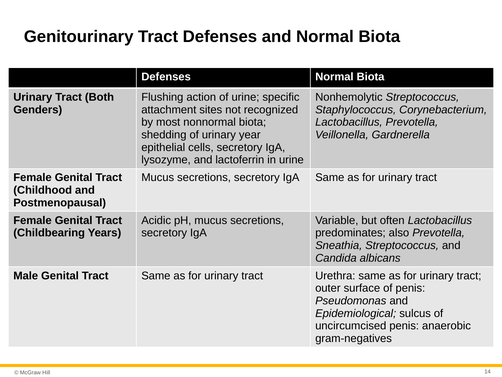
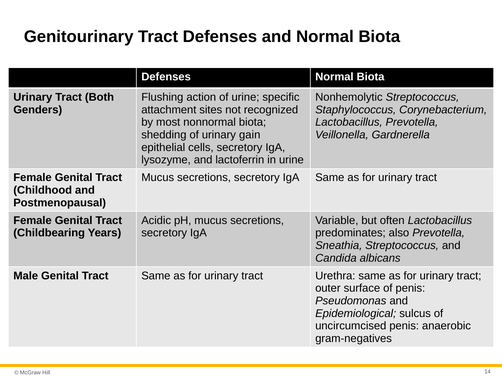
year: year -> gain
